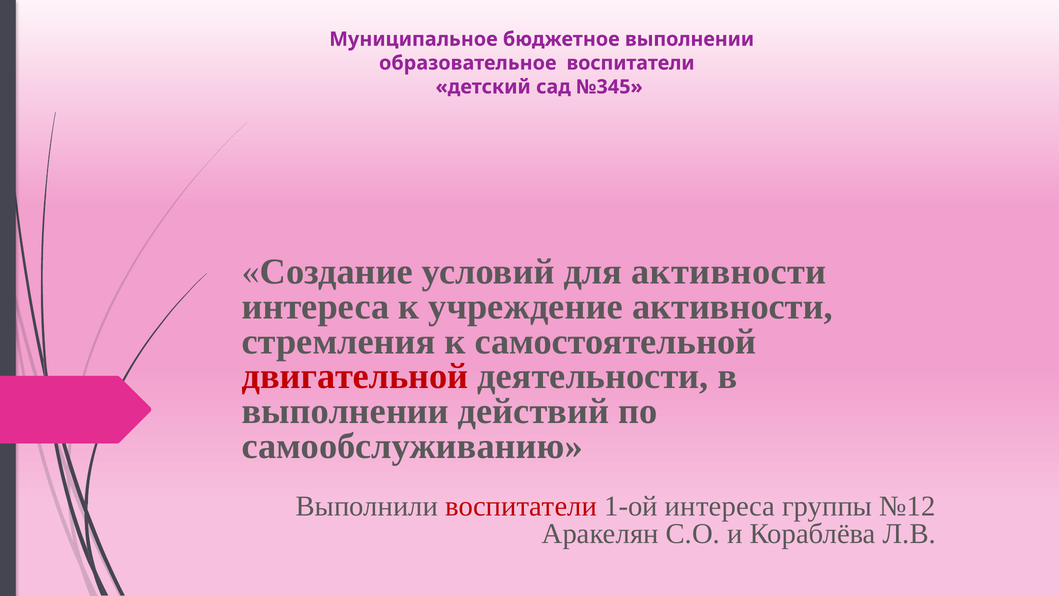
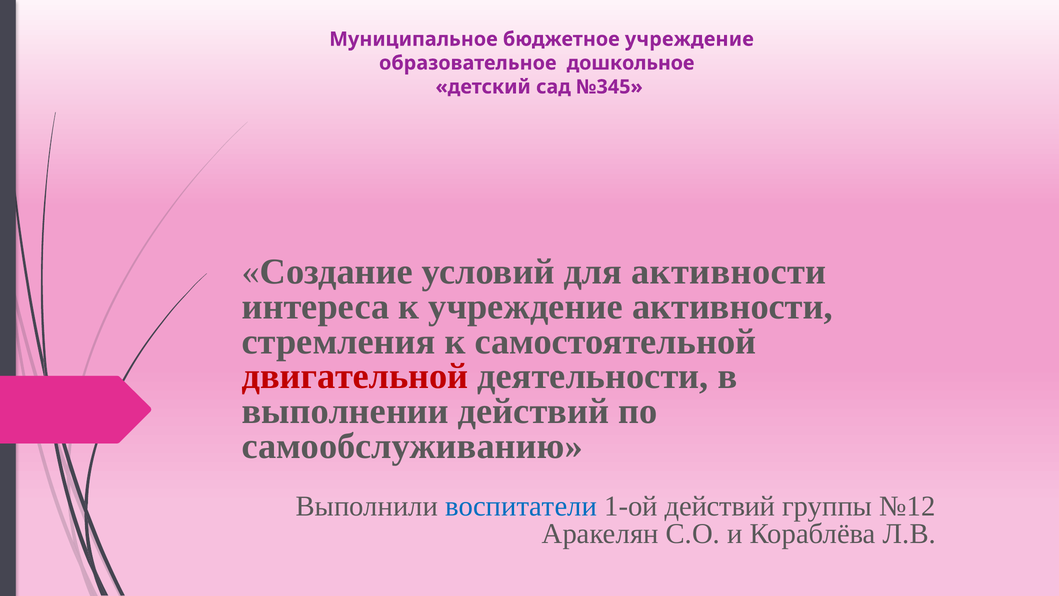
бюджетное выполнении: выполнении -> учреждение
образовательное воспитатели: воспитатели -> дошкольное
воспитатели at (521, 506) colour: red -> blue
1-ой интереса: интереса -> действий
